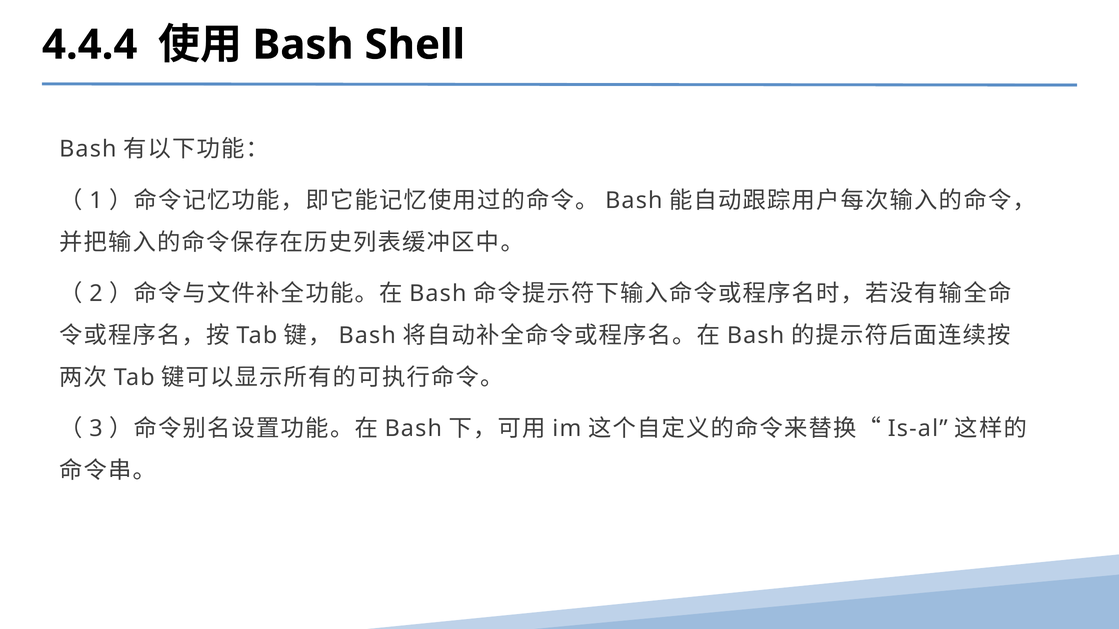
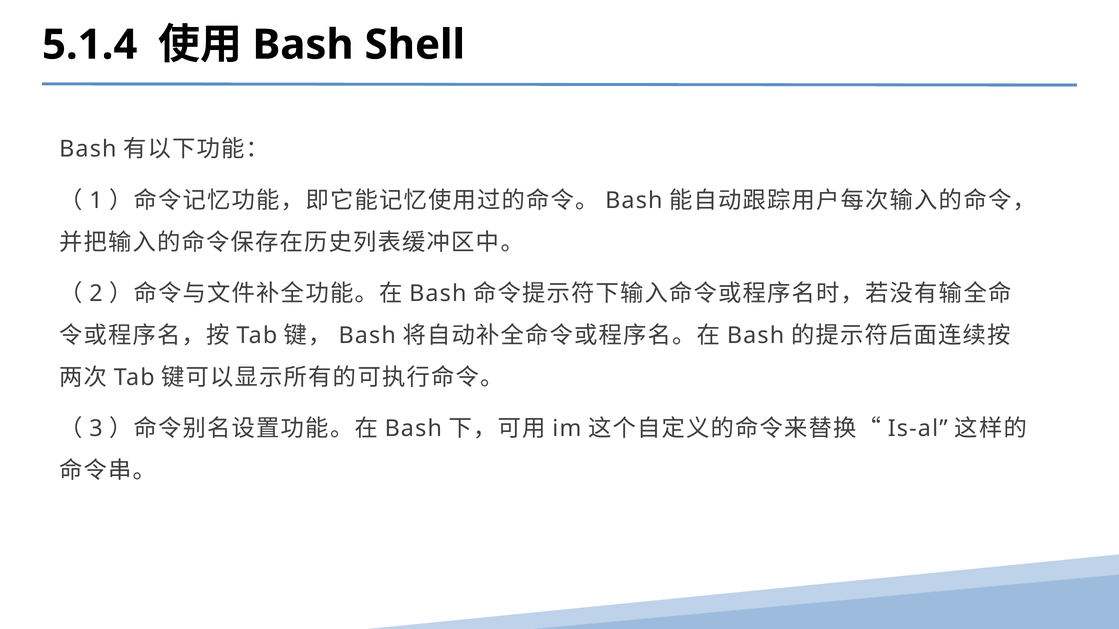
4.4.4: 4.4.4 -> 5.1.4
